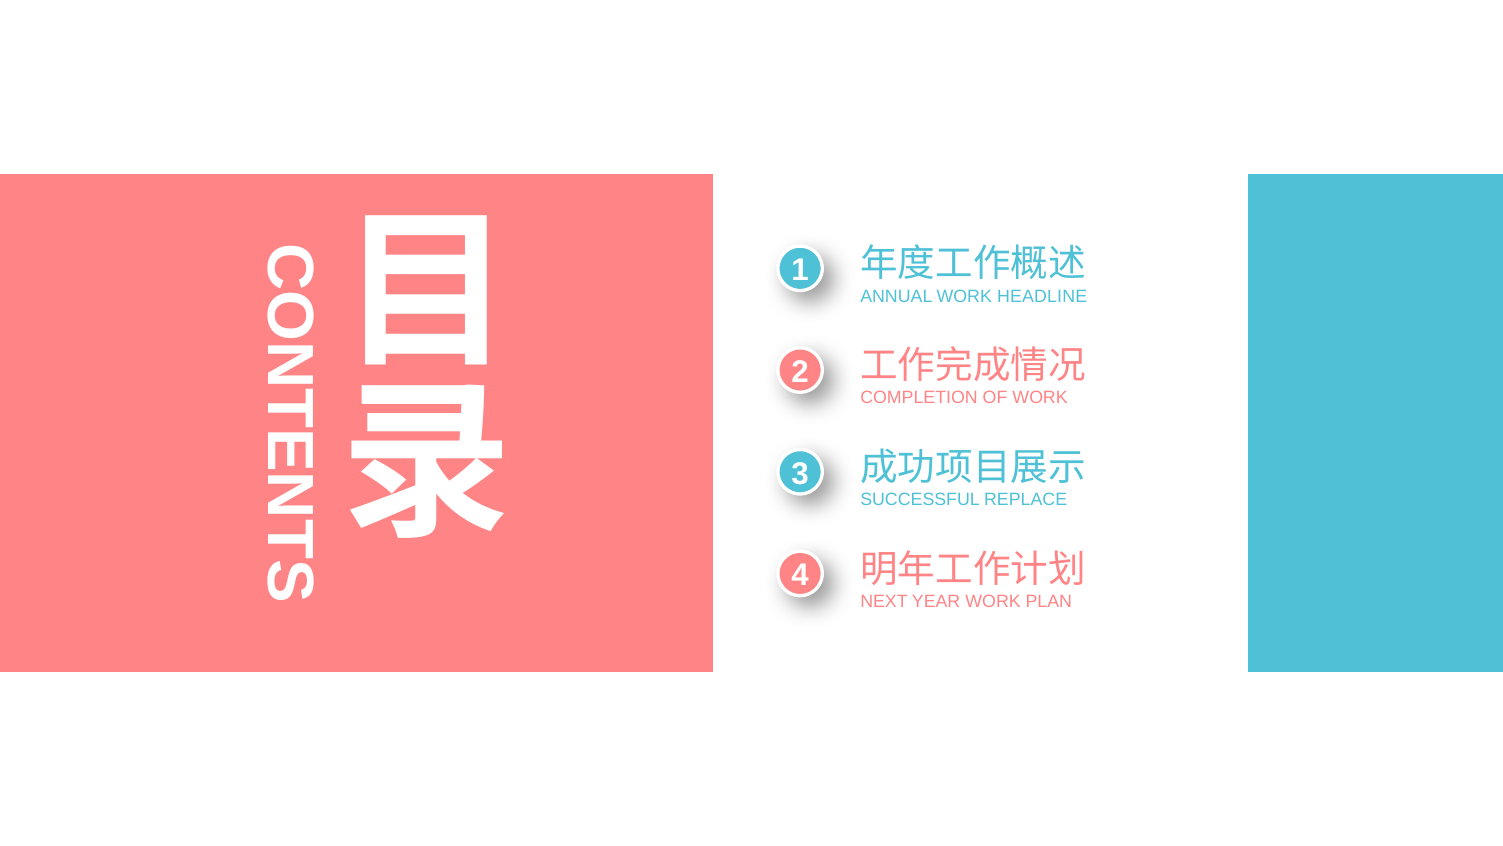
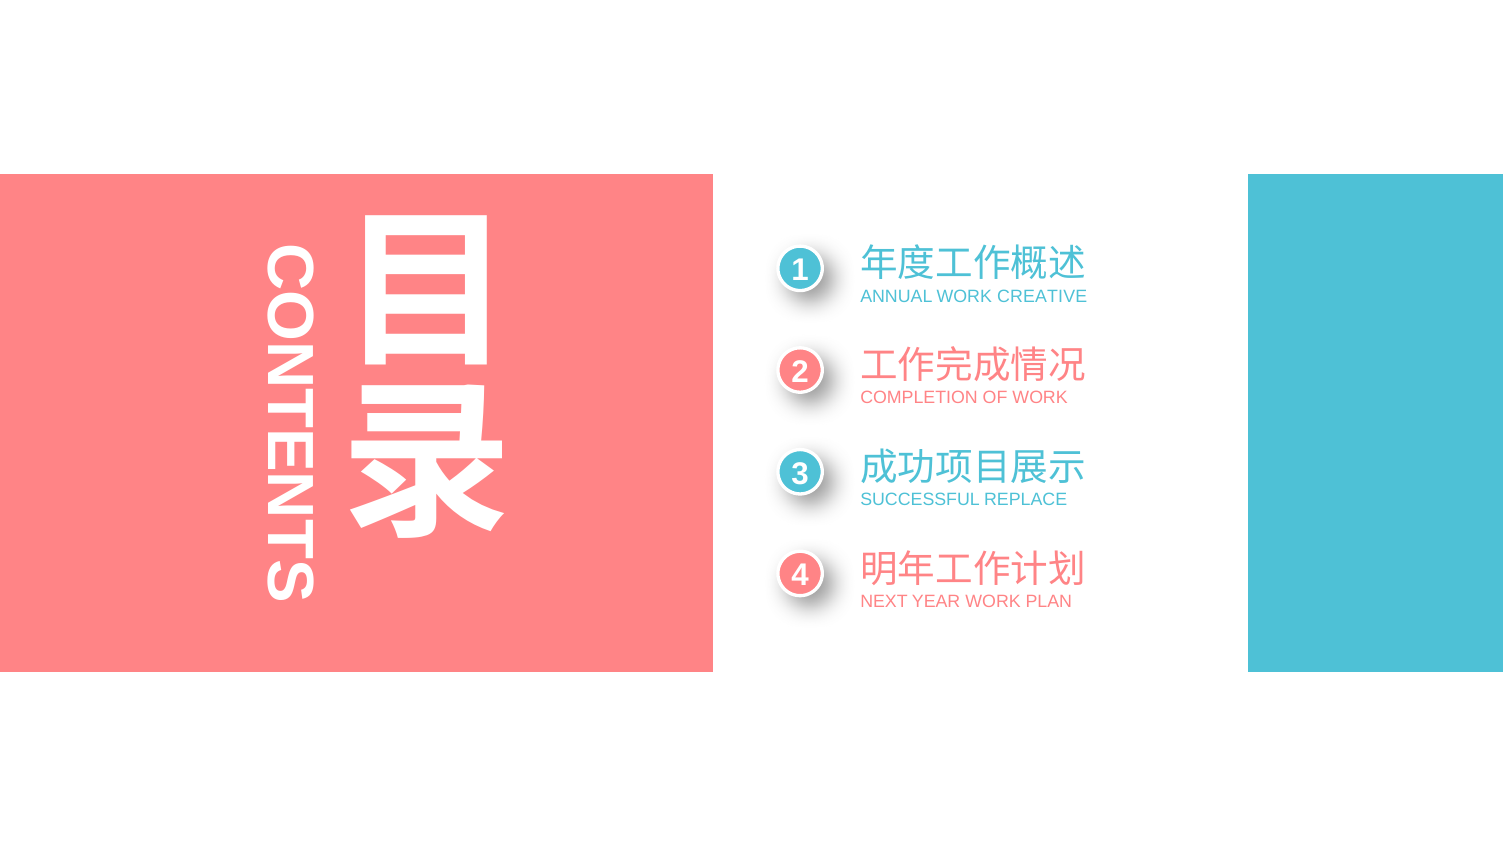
HEADLINE: HEADLINE -> CREATIVE
